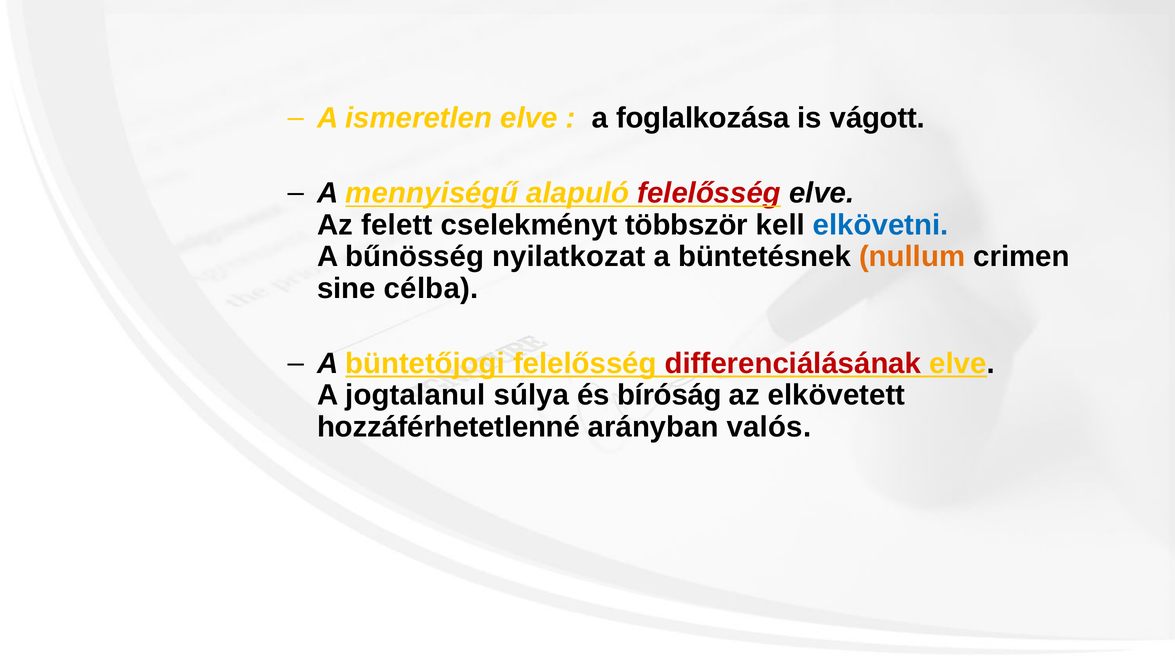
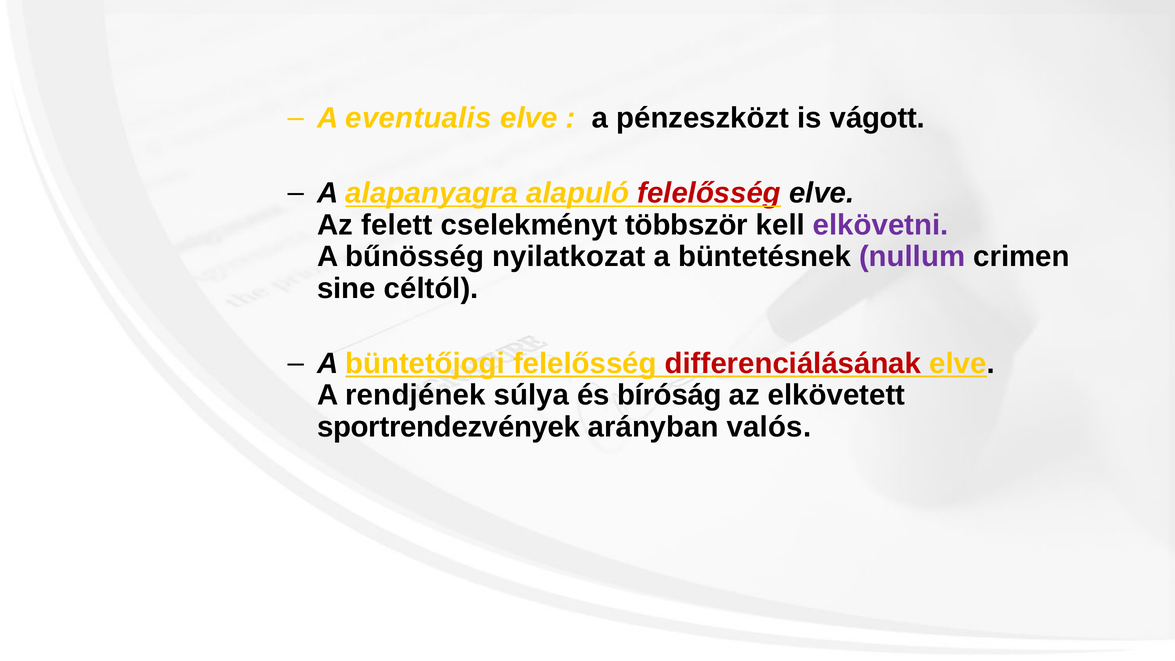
ismeretlen: ismeretlen -> eventualis
foglalkozása: foglalkozása -> pénzeszközt
mennyiségű: mennyiségű -> alapanyagra
elkövetni colour: blue -> purple
nullum colour: orange -> purple
célba: célba -> céltól
jogtalanul: jogtalanul -> rendjének
hozzáférhetetlenné: hozzáférhetetlenné -> sportrendezvények
